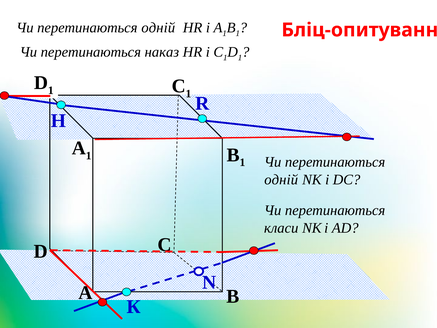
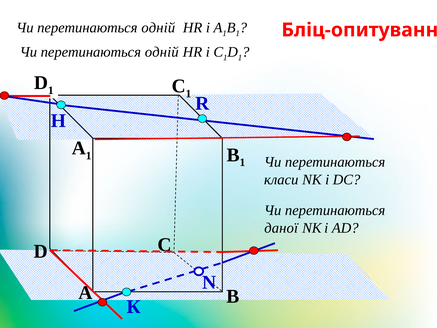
наказ at (162, 52): наказ -> одній
одній at (281, 180): одній -> класи
класи: класи -> даної
